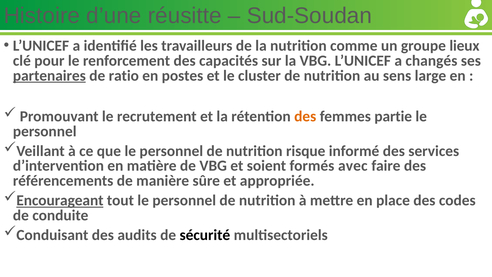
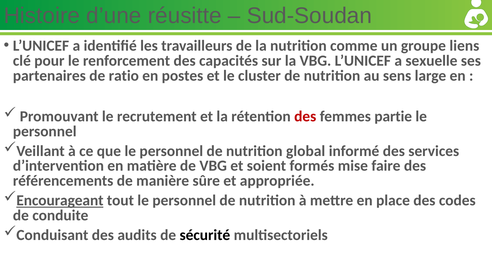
lieux: lieux -> liens
changés: changés -> sexuelle
partenaires underline: present -> none
des at (305, 116) colour: orange -> red
risque: risque -> global
avec: avec -> mise
